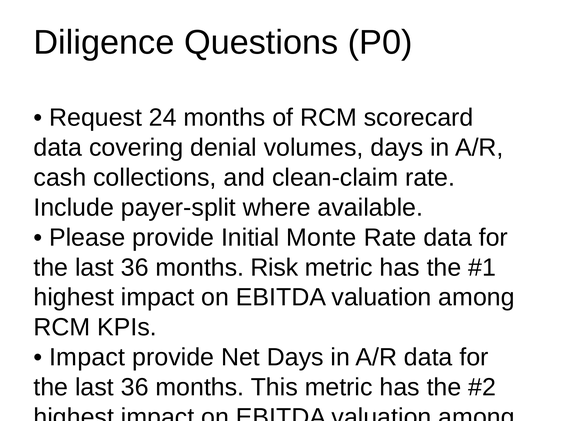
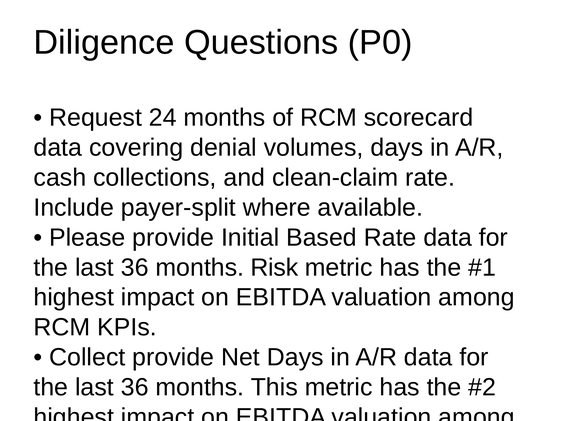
Monte: Monte -> Based
Impact at (87, 357): Impact -> Collect
